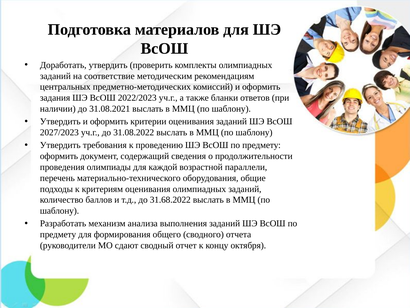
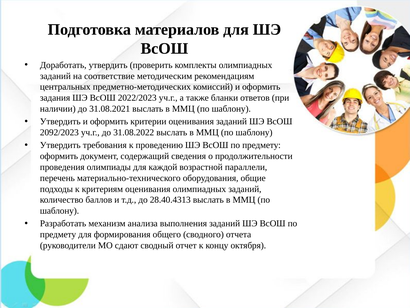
2027/2023: 2027/2023 -> 2092/2023
31.68.2022: 31.68.2022 -> 28.40.4313
